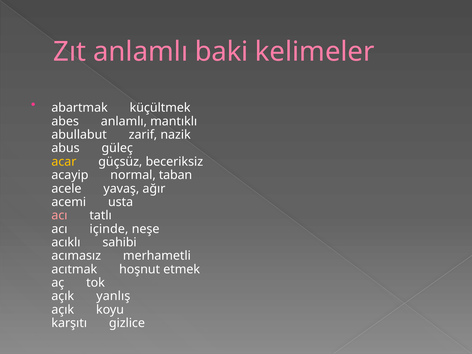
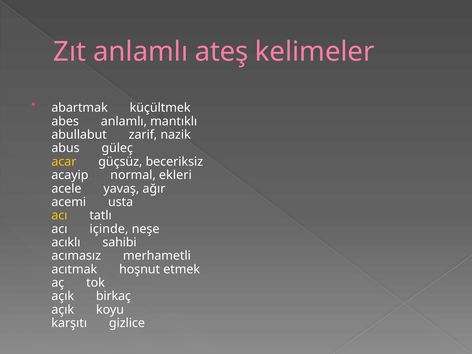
baki: baki -> ateş
taban: taban -> ekleri
acı at (59, 215) colour: pink -> yellow
yanlış: yanlış -> birkaç
